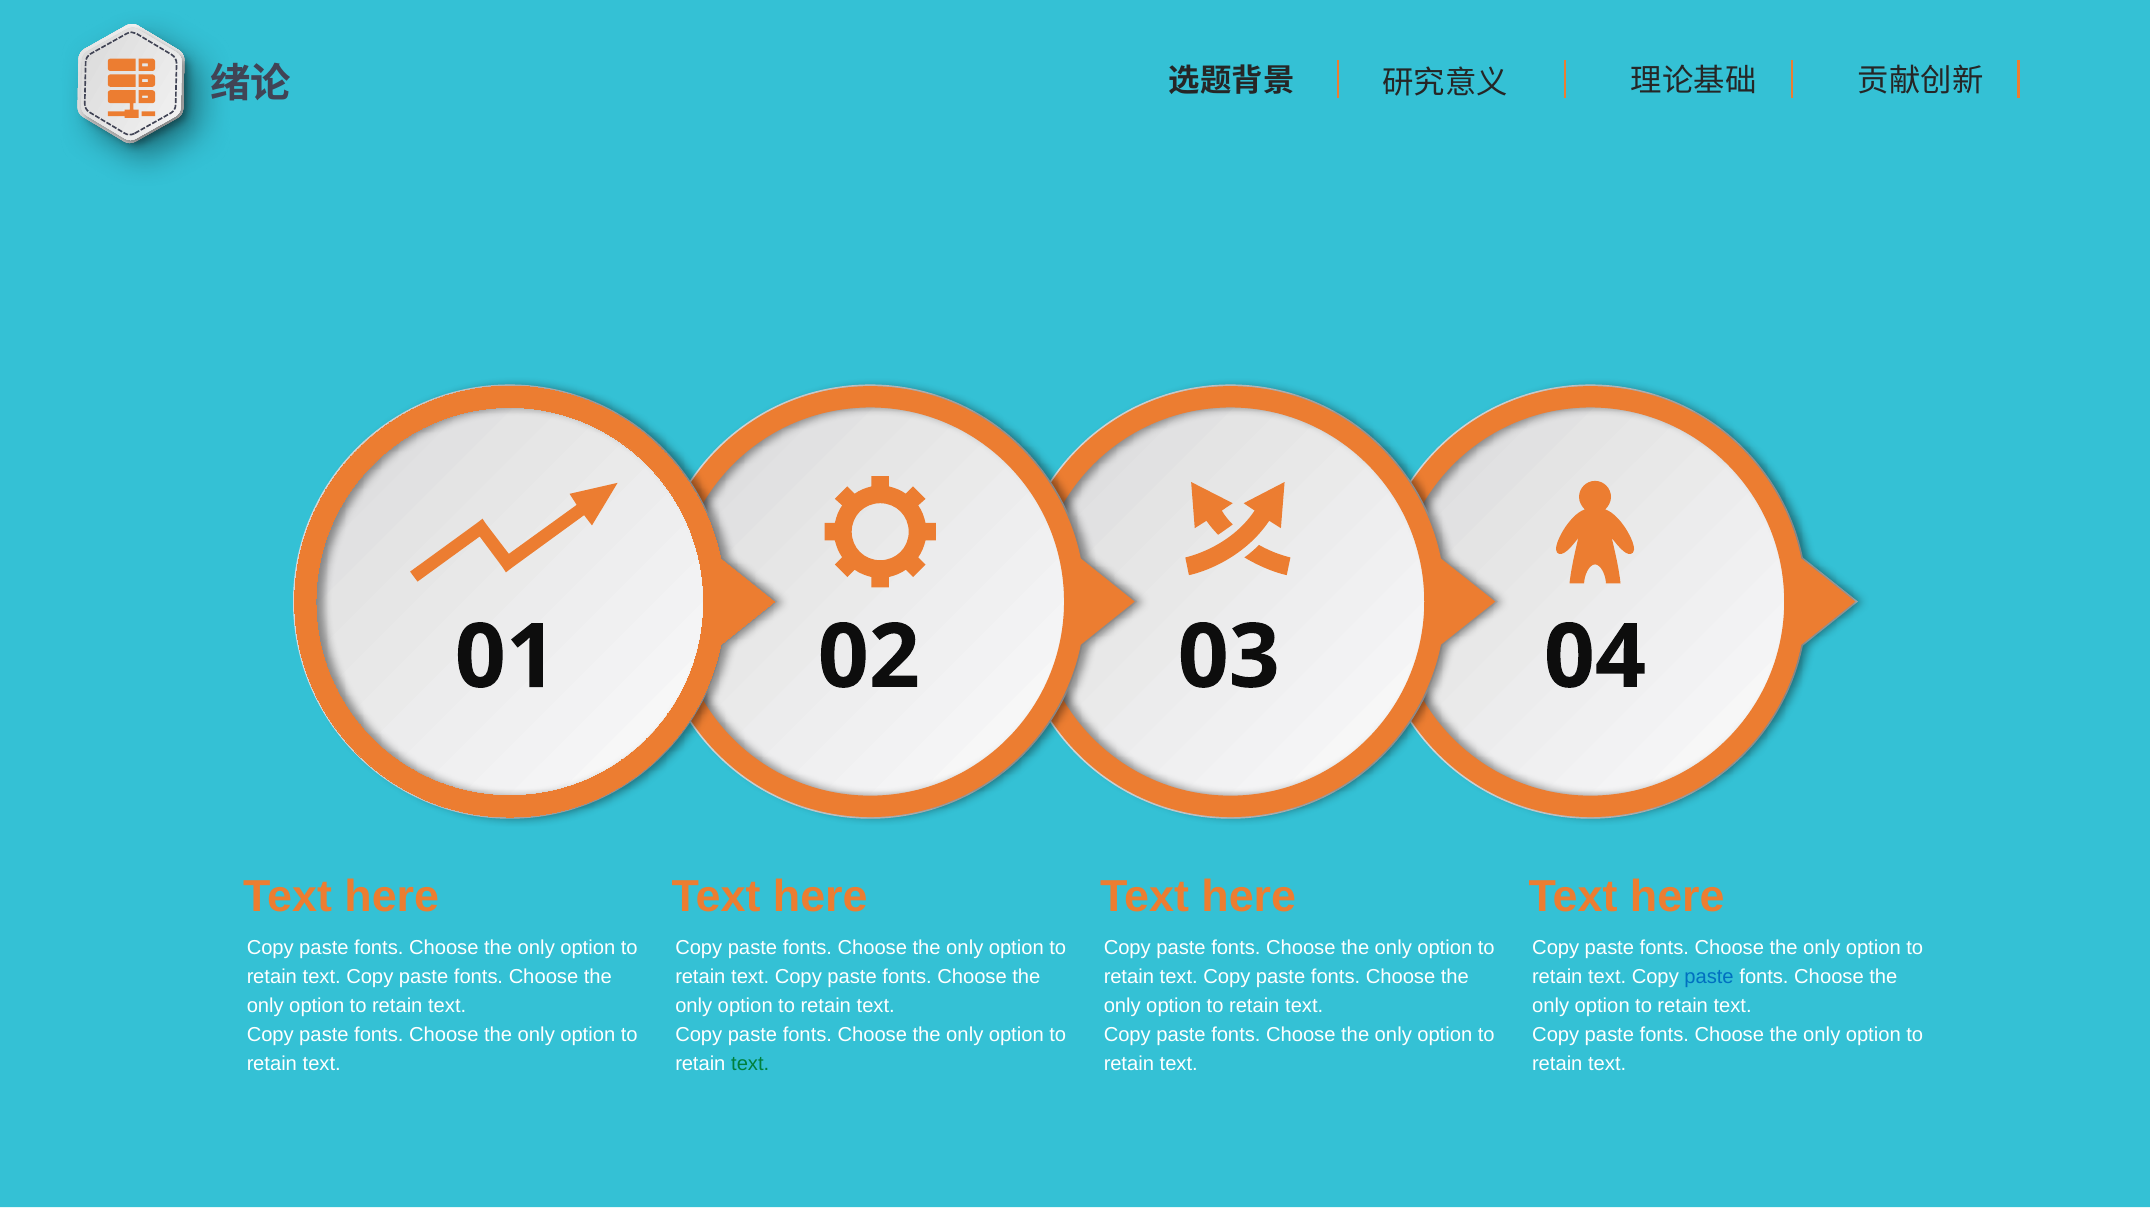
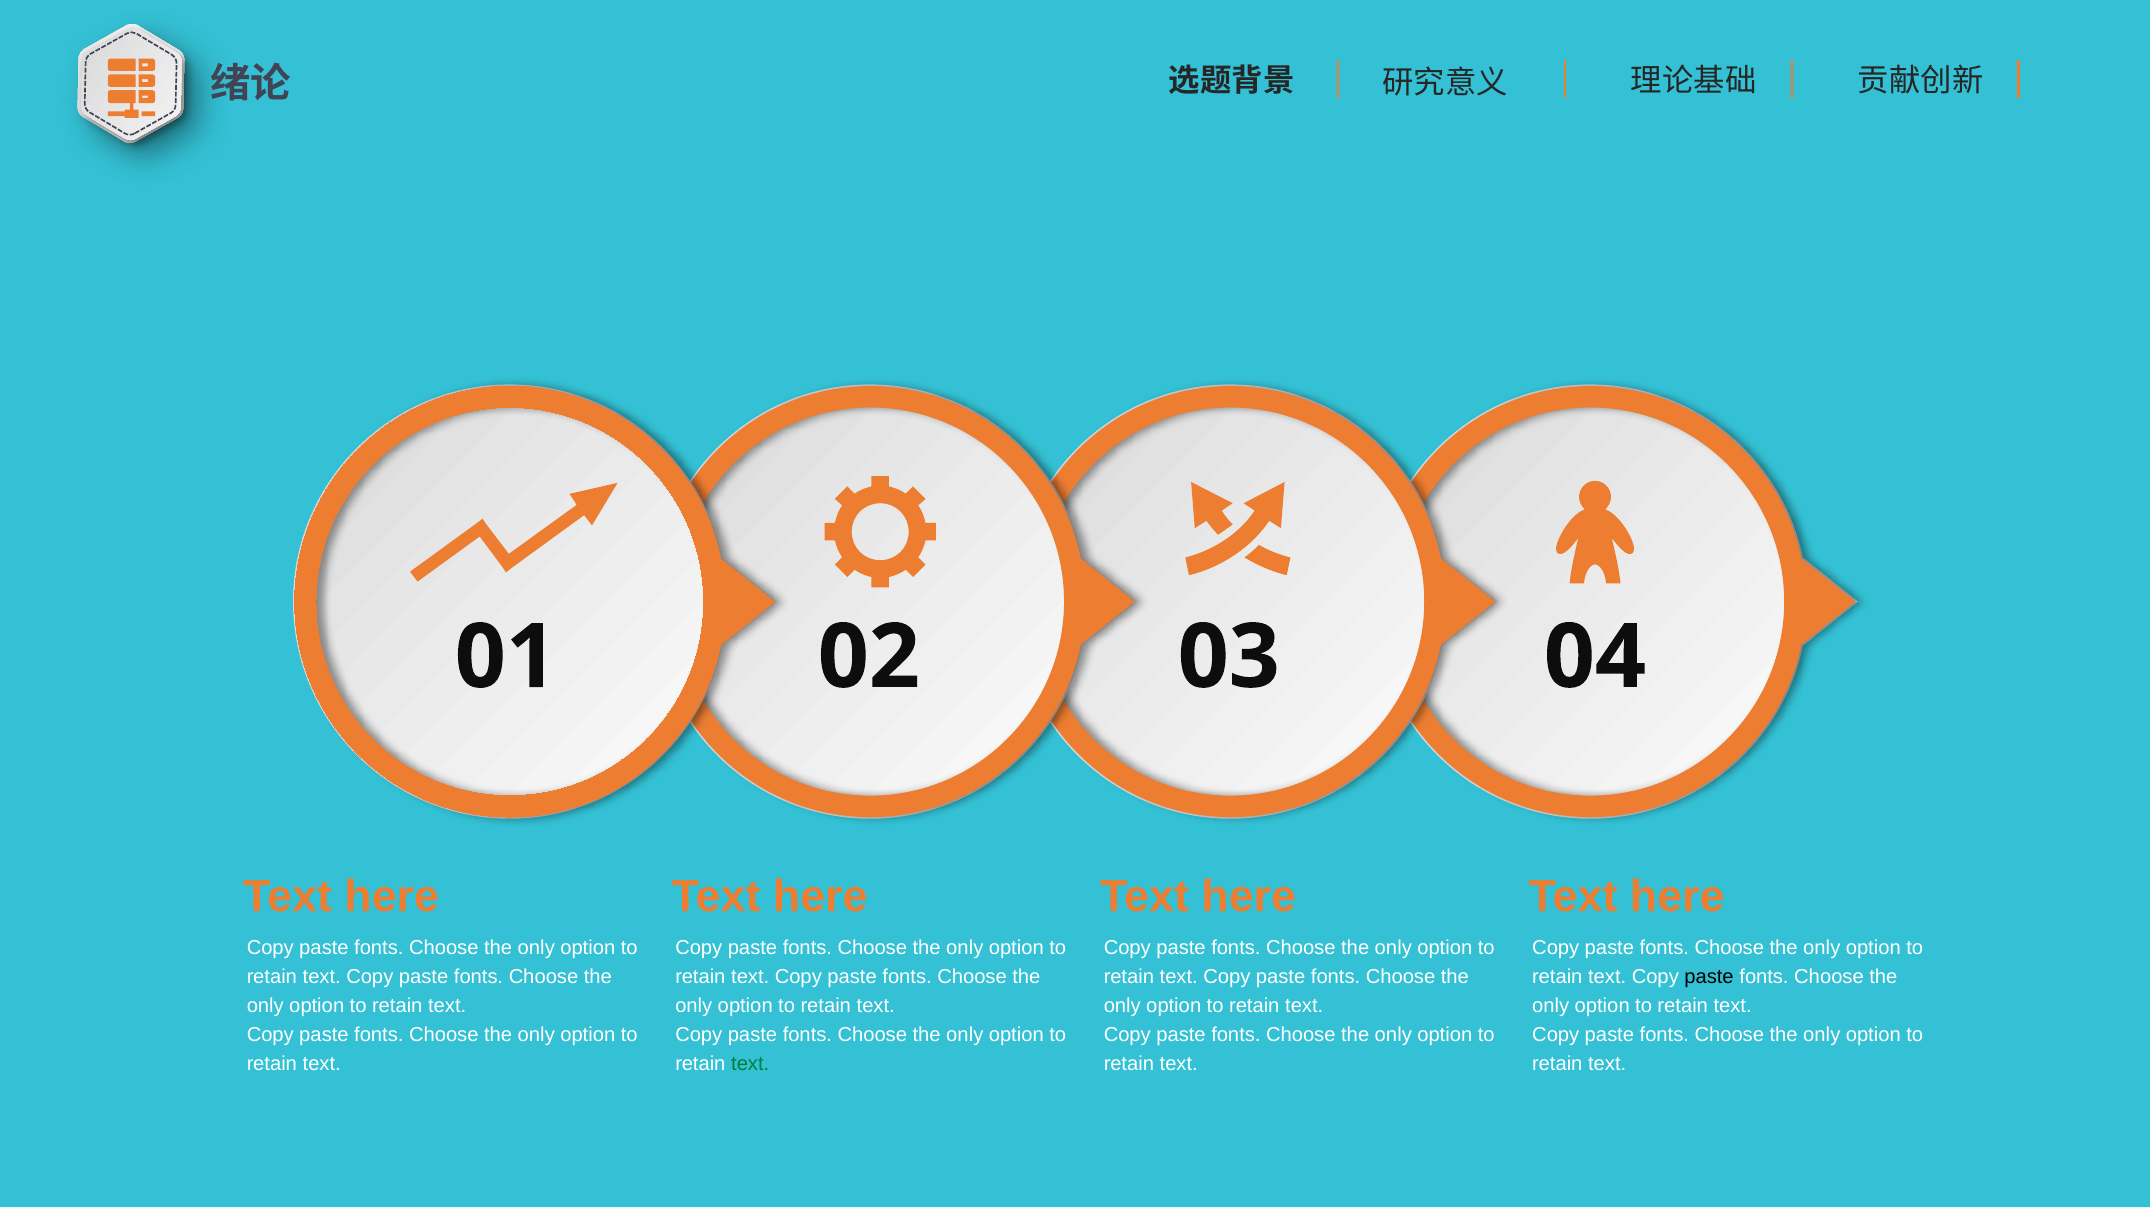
paste at (1709, 977) colour: blue -> black
